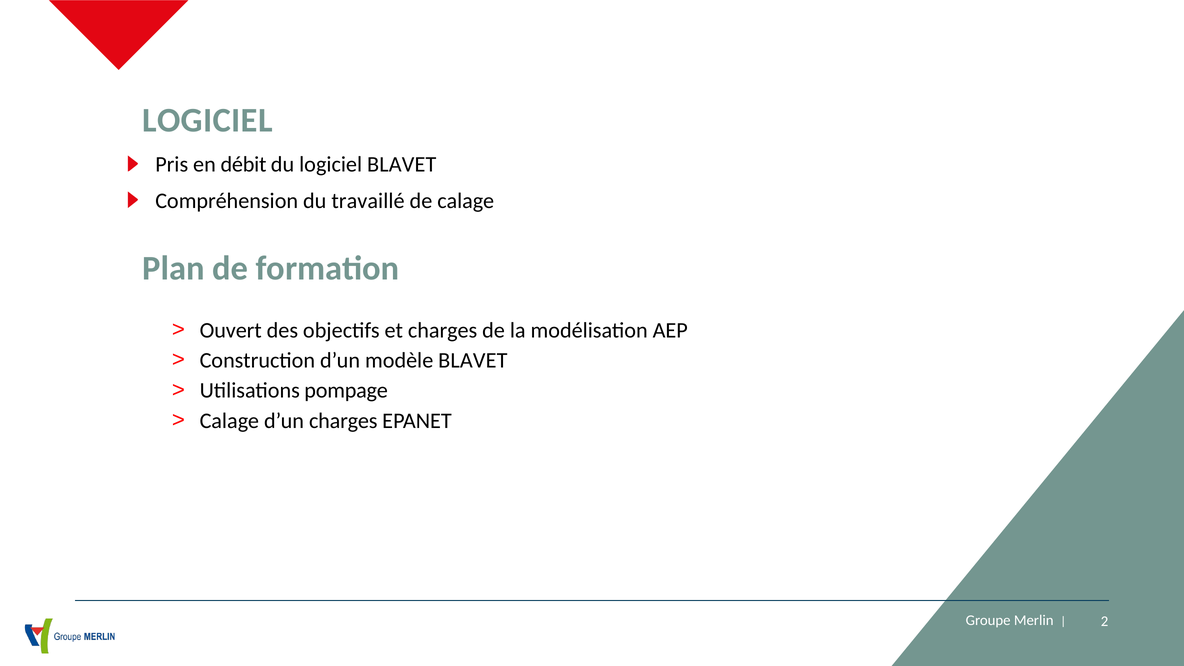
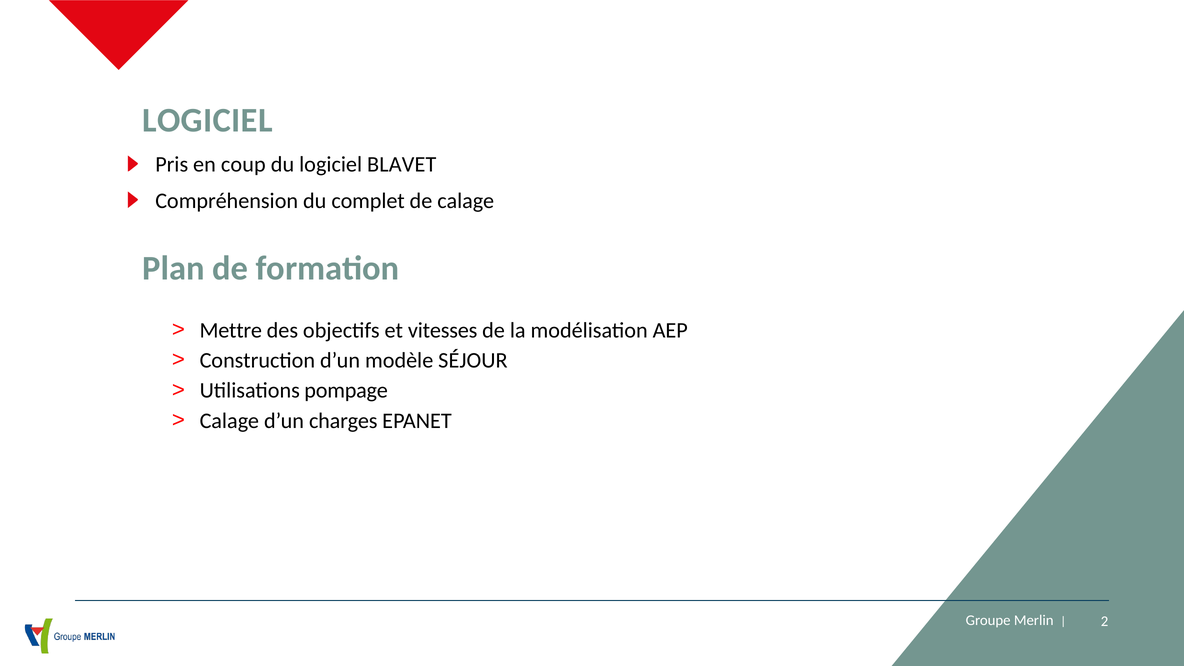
débit: débit -> coup
travaillé: travaillé -> complet
Ouvert: Ouvert -> Mettre
et charges: charges -> vitesses
modèle BLAVET: BLAVET -> SÉJOUR
